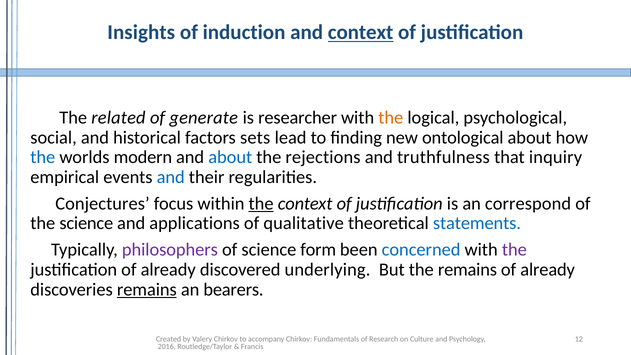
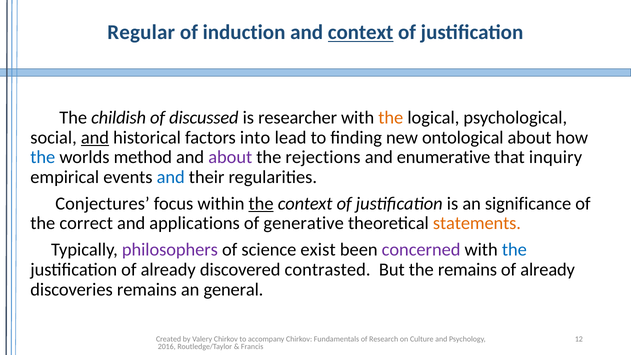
Insights: Insights -> Regular
related: related -> childish
generate: generate -> discussed
and at (95, 137) underline: none -> present
sets: sets -> into
modern: modern -> method
about at (230, 157) colour: blue -> purple
truthfulness: truthfulness -> enumerative
correspond: correspond -> significance
the science: science -> correct
qualitative: qualitative -> generative
statements colour: blue -> orange
form: form -> exist
concerned colour: blue -> purple
the at (514, 250) colour: purple -> blue
underlying: underlying -> contrasted
remains at (147, 289) underline: present -> none
bearers: bearers -> general
